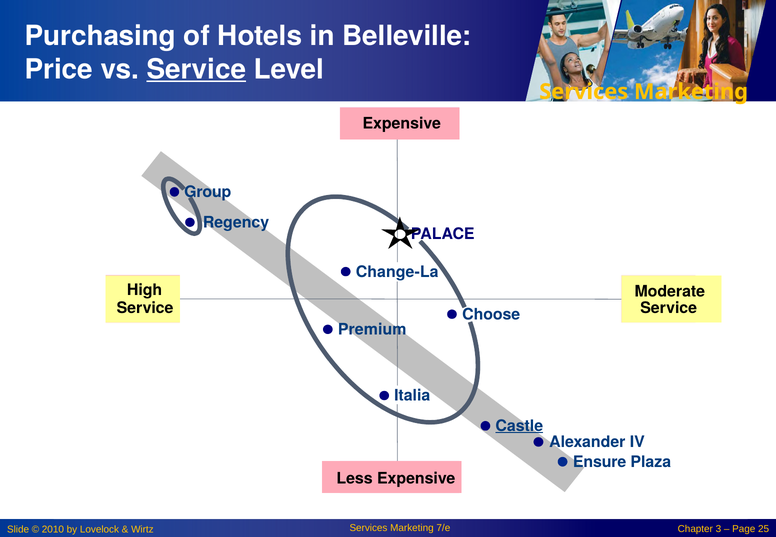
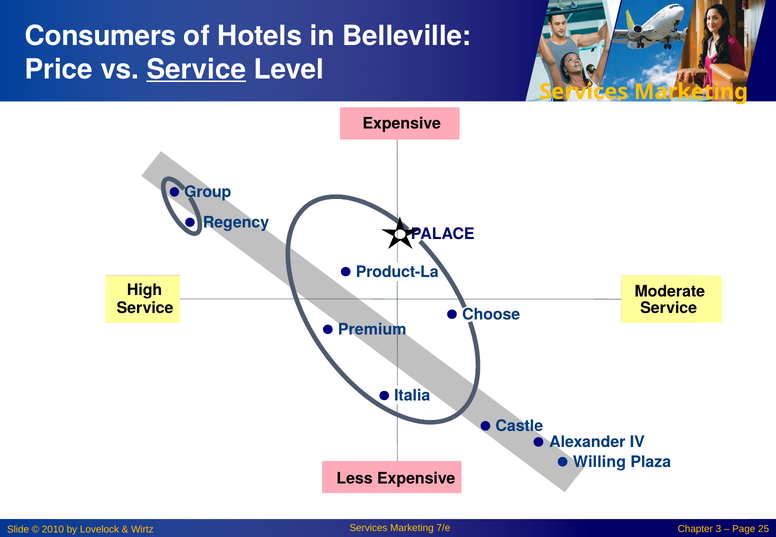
Purchasing: Purchasing -> Consumers
Change-La: Change-La -> Product-La
Castle underline: present -> none
Ensure: Ensure -> Willing
